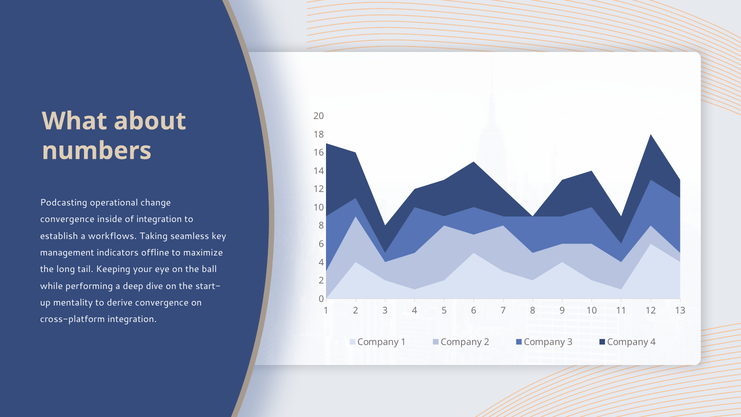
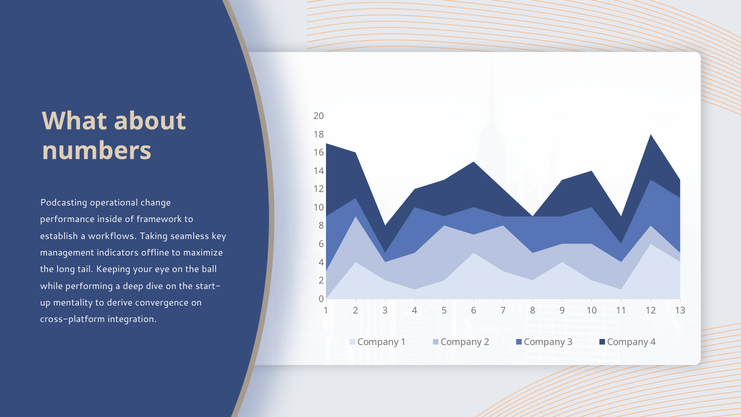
convergence at (67, 219): convergence -> performance
of integration: integration -> framework
